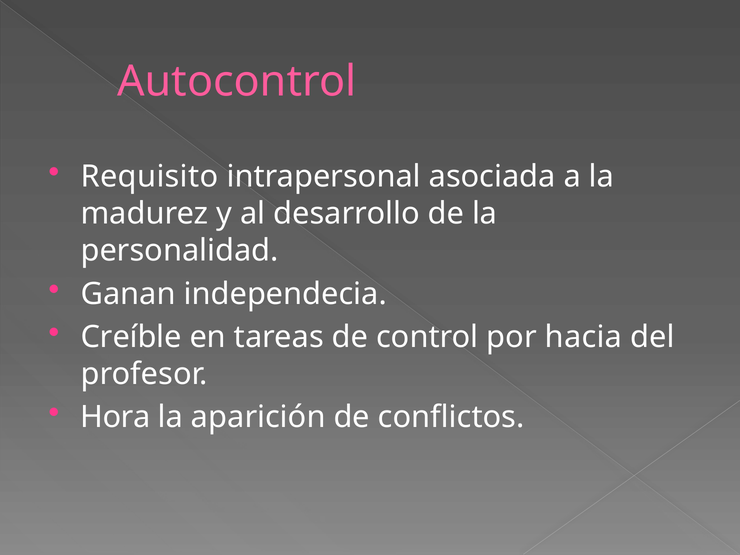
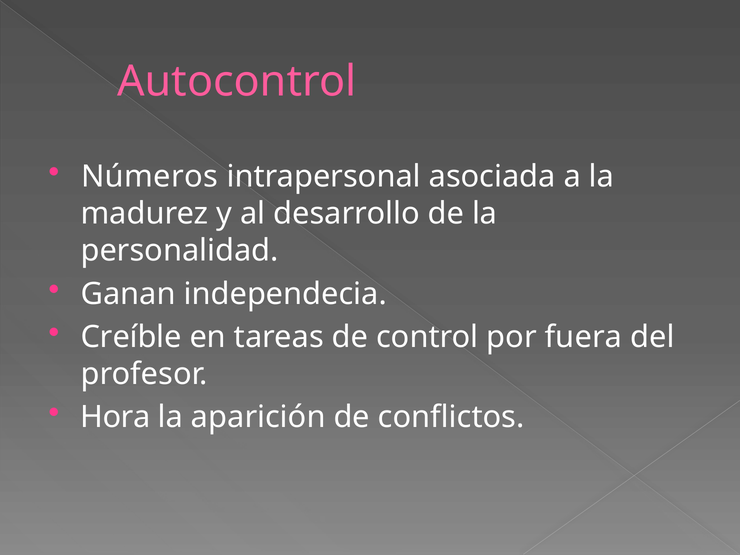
Requisito: Requisito -> Números
hacia: hacia -> fuera
